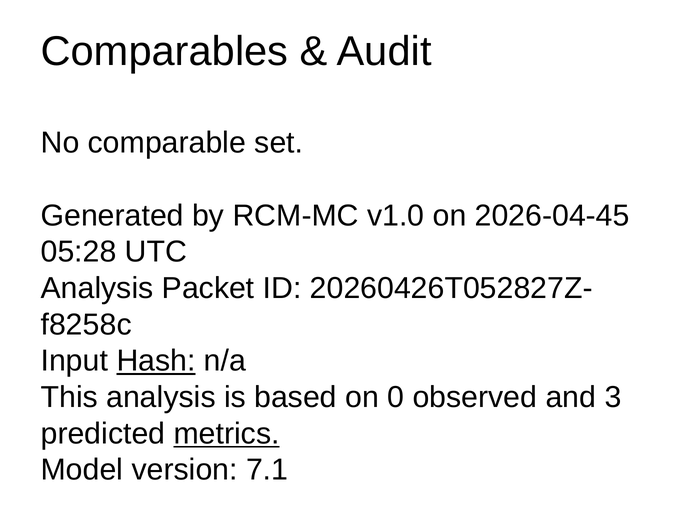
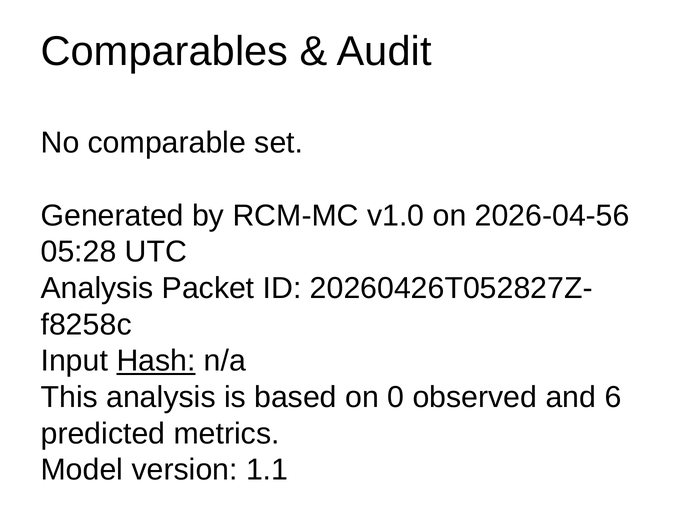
2026-04-45: 2026-04-45 -> 2026-04-56
3: 3 -> 6
metrics underline: present -> none
7.1: 7.1 -> 1.1
